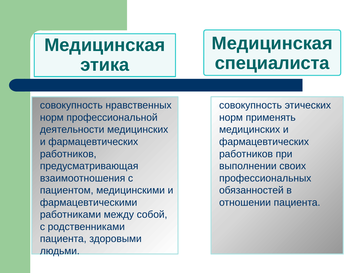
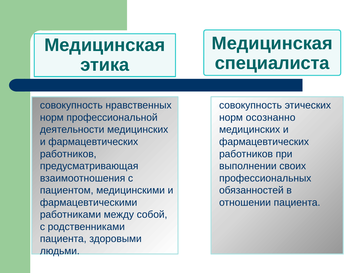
применять: применять -> осознанно
